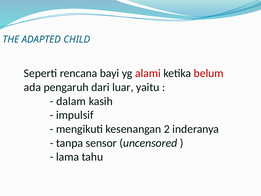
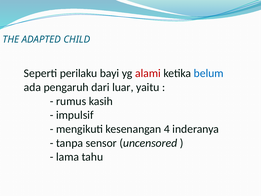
rencana: rencana -> perilaku
belum colour: red -> blue
dalam: dalam -> rumus
2: 2 -> 4
